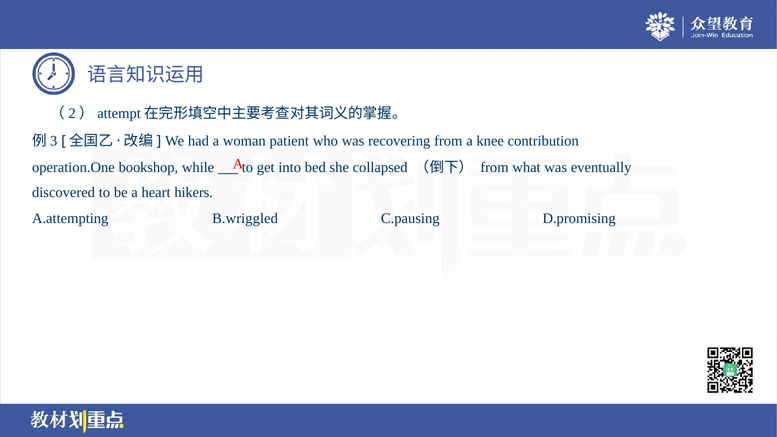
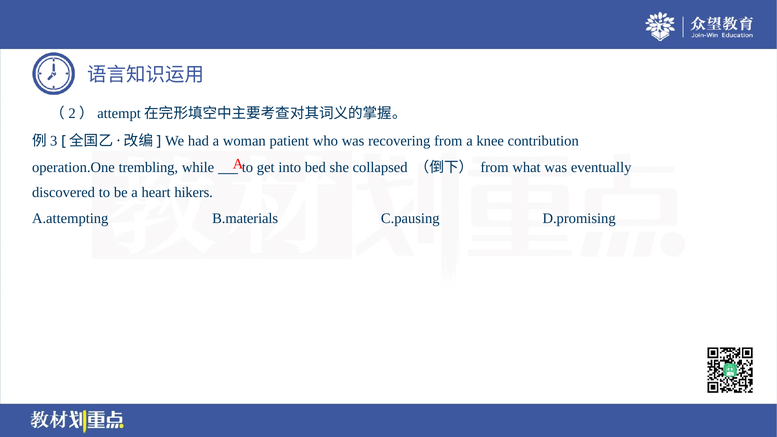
bookshop: bookshop -> trembling
B.wriggled: B.wriggled -> B.materials
